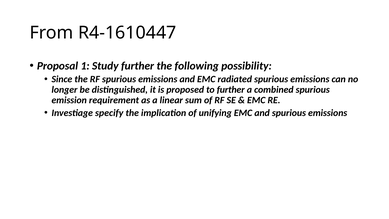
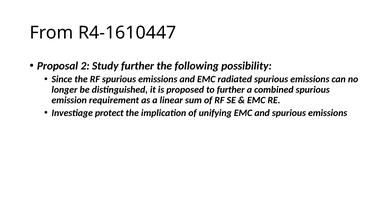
1: 1 -> 2
specify: specify -> protect
